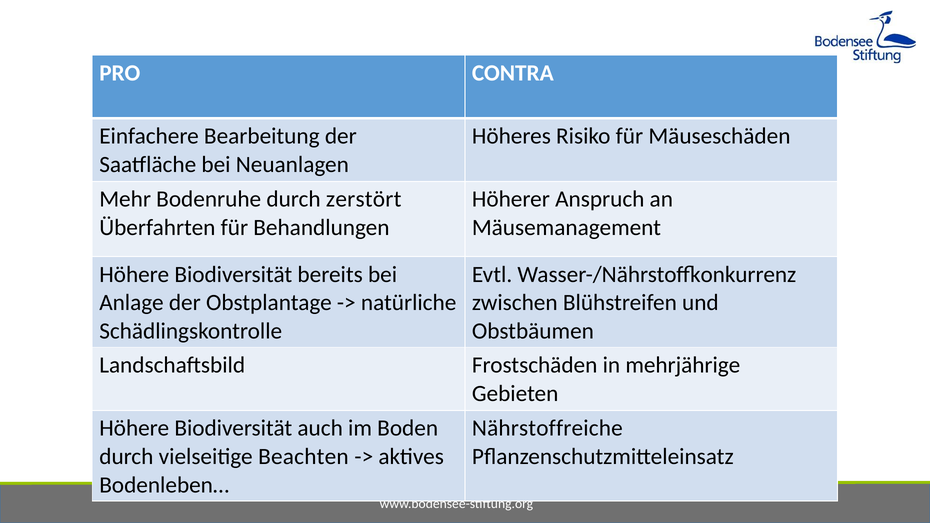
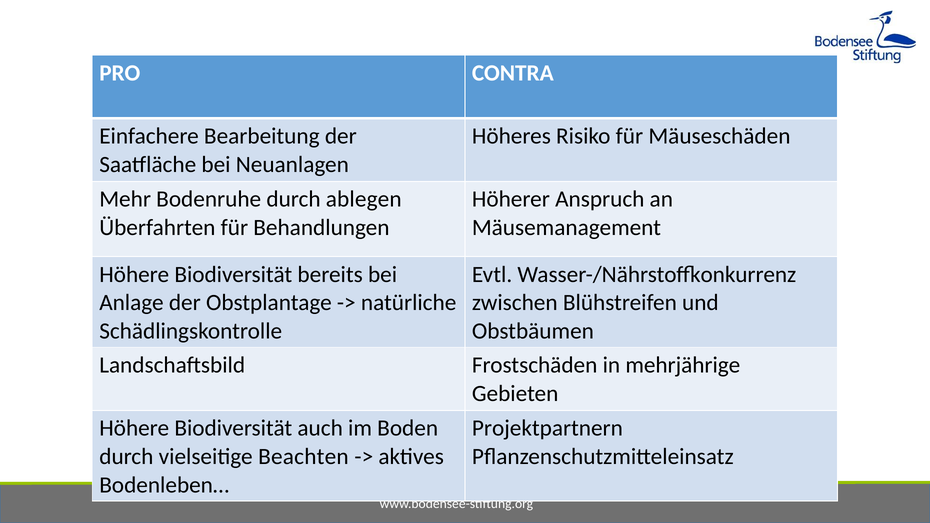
zerstört: zerstört -> ablegen
Nährstoffreiche: Nährstoffreiche -> Projektpartnern
